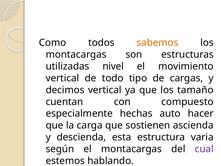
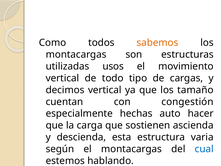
nivel: nivel -> usos
compuesto: compuesto -> congestión
cual colour: purple -> blue
